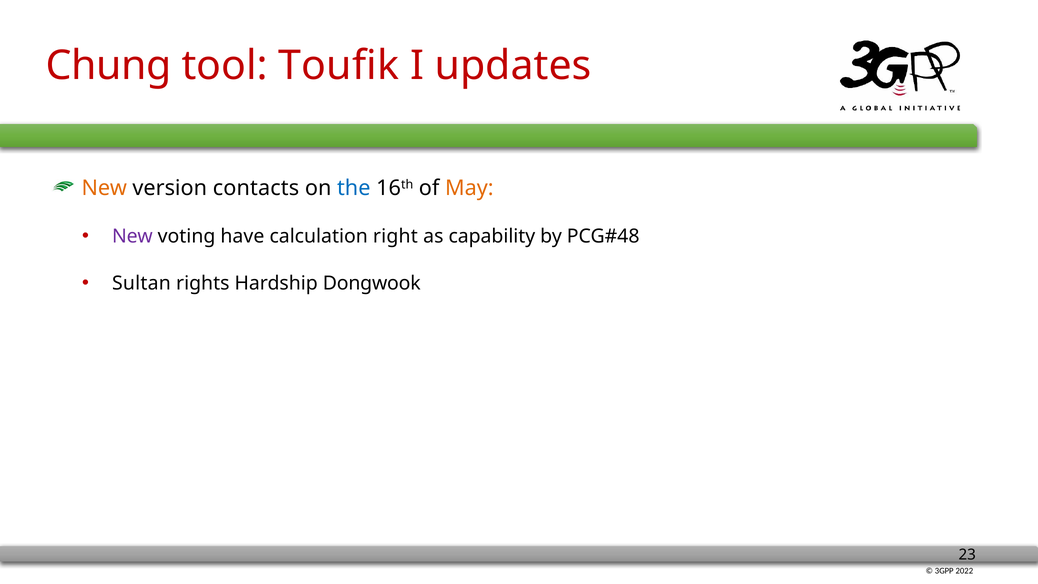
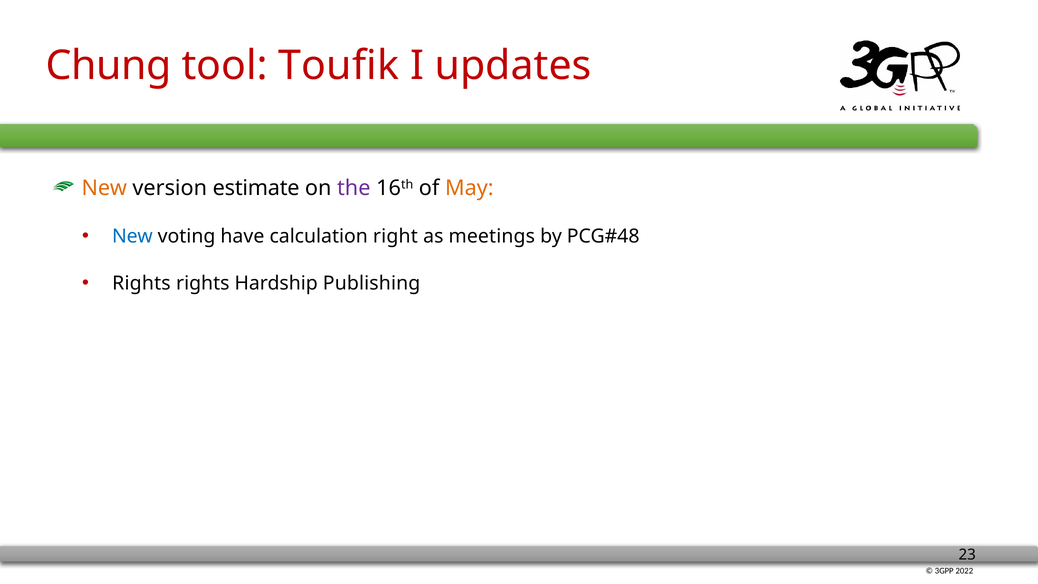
contacts: contacts -> estimate
the colour: blue -> purple
New at (132, 236) colour: purple -> blue
capability: capability -> meetings
Sultan at (141, 283): Sultan -> Rights
Dongwook: Dongwook -> Publishing
